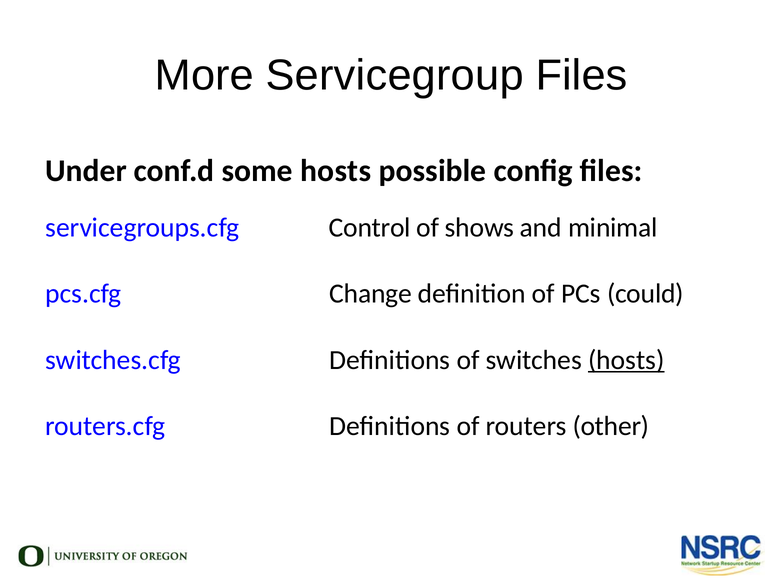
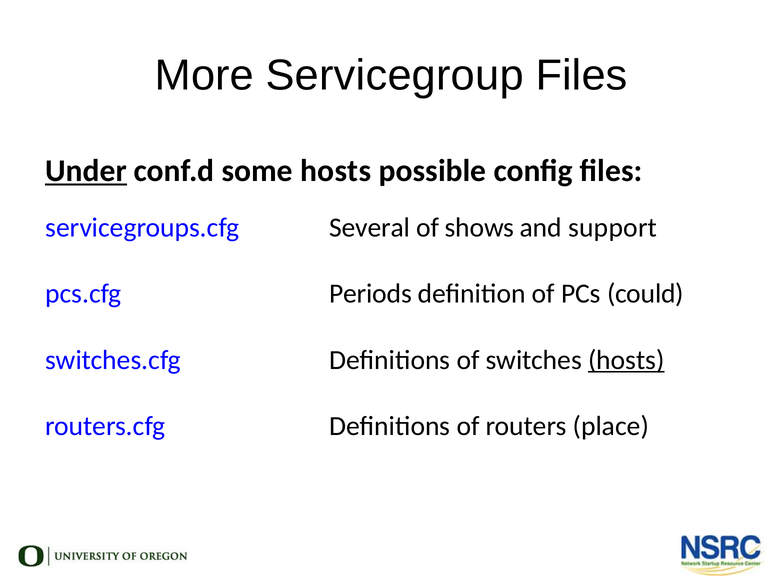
Under underline: none -> present
Control: Control -> Several
minimal: minimal -> support
Change: Change -> Periods
other: other -> place
